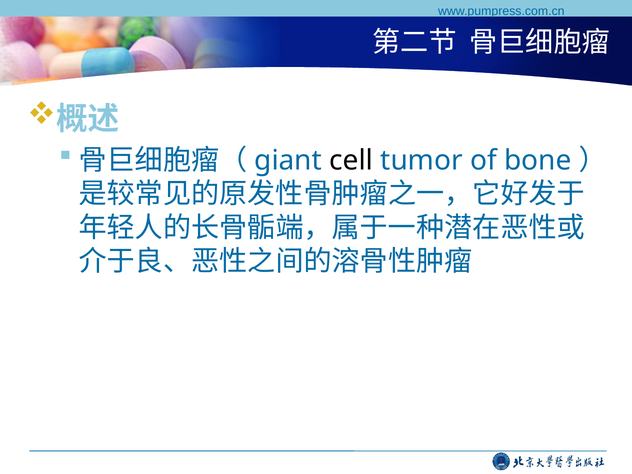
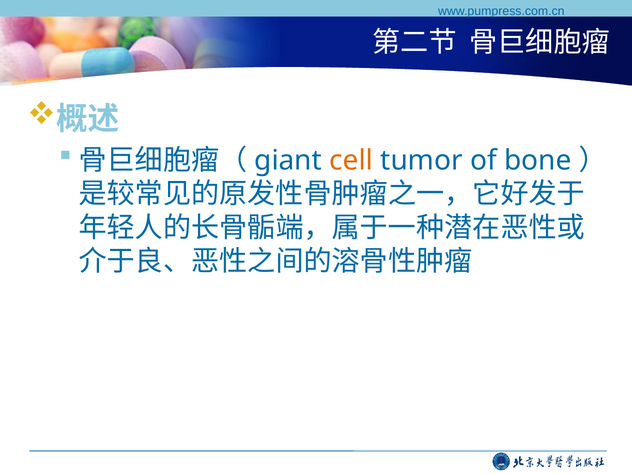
cell colour: black -> orange
